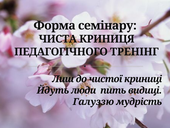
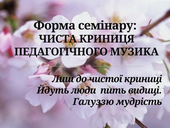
ТРЕНІНГ: ТРЕНІНГ -> МУЗИКА
